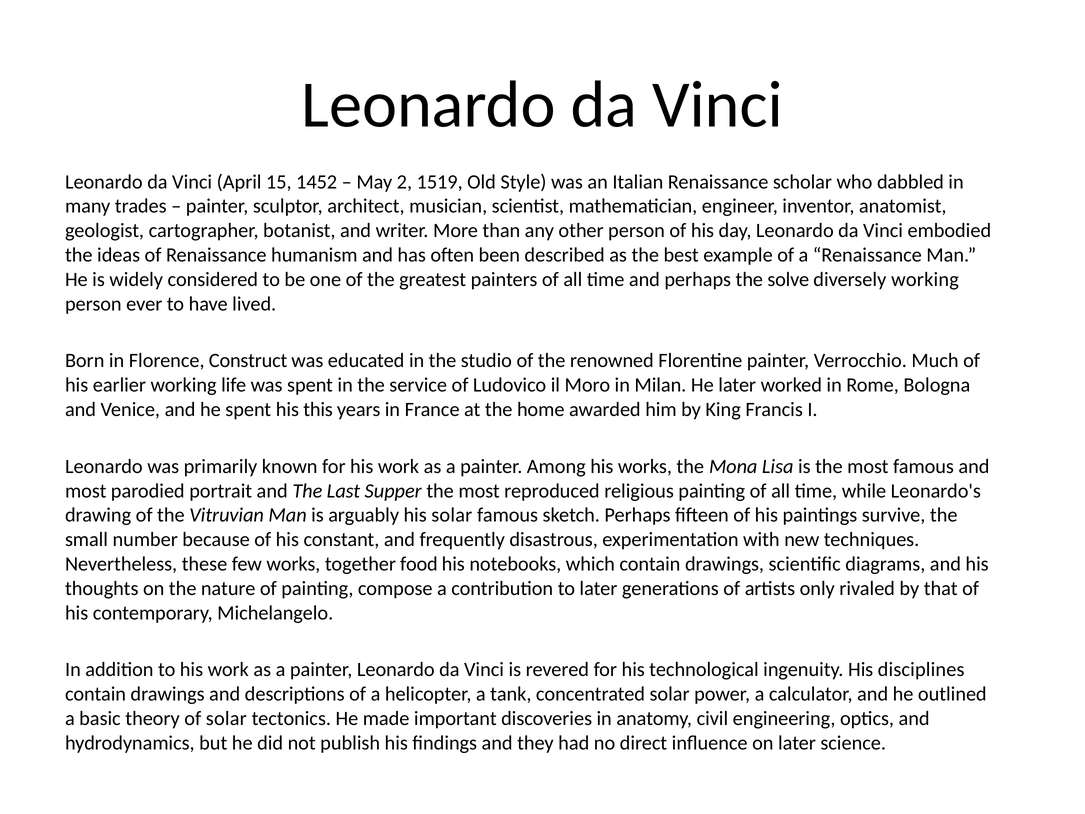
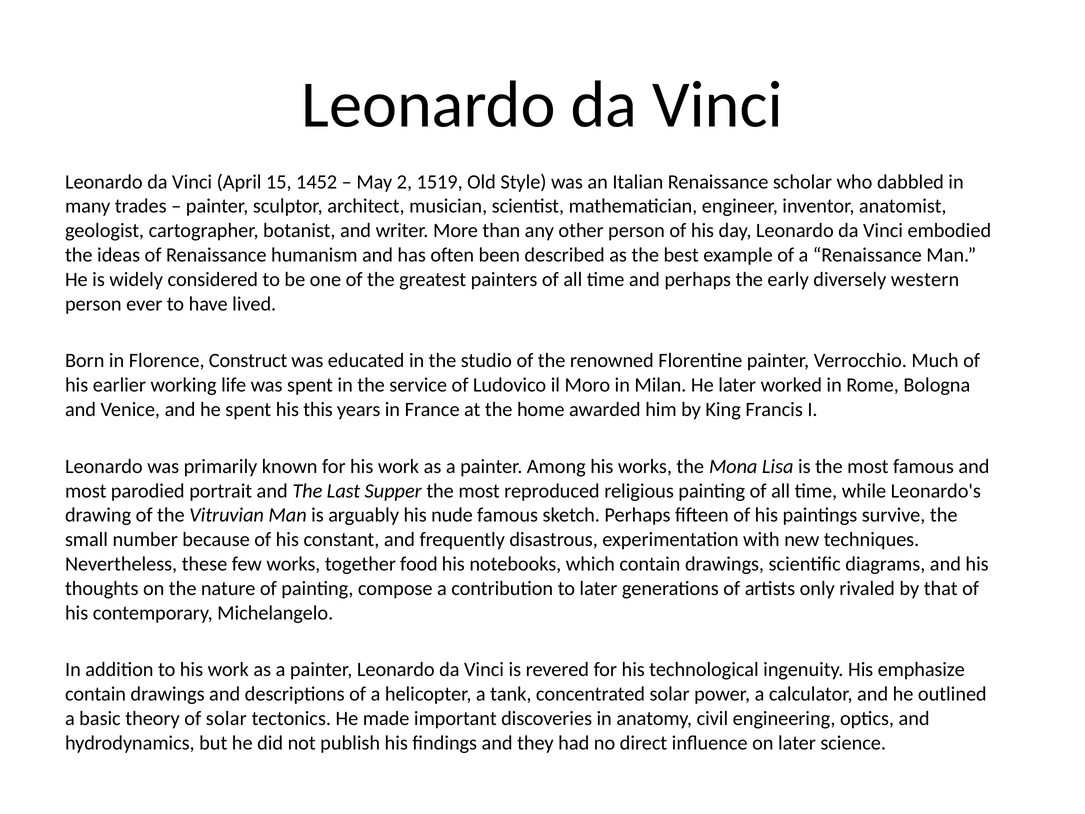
solve: solve -> early
diversely working: working -> western
his solar: solar -> nude
disciplines: disciplines -> emphasize
